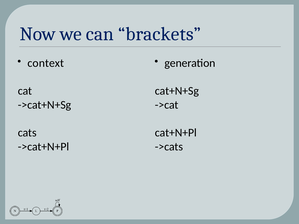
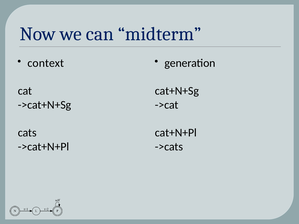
brackets: brackets -> midterm
